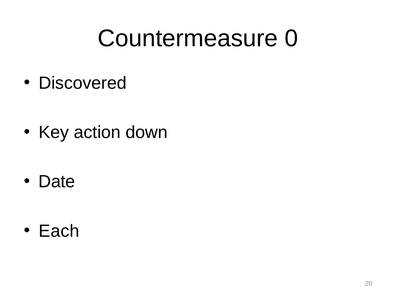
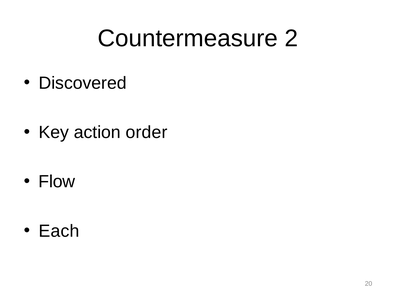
0: 0 -> 2
down: down -> order
Date: Date -> Flow
